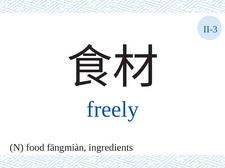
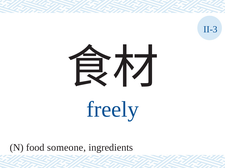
fāngmiàn: fāngmiàn -> someone
